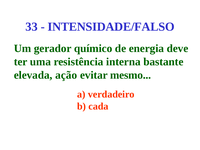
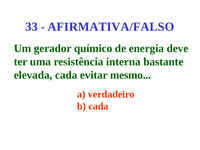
INTENSIDADE/FALSO: INTENSIDADE/FALSO -> AFIRMATIVA/FALSO
elevada ação: ação -> cada
